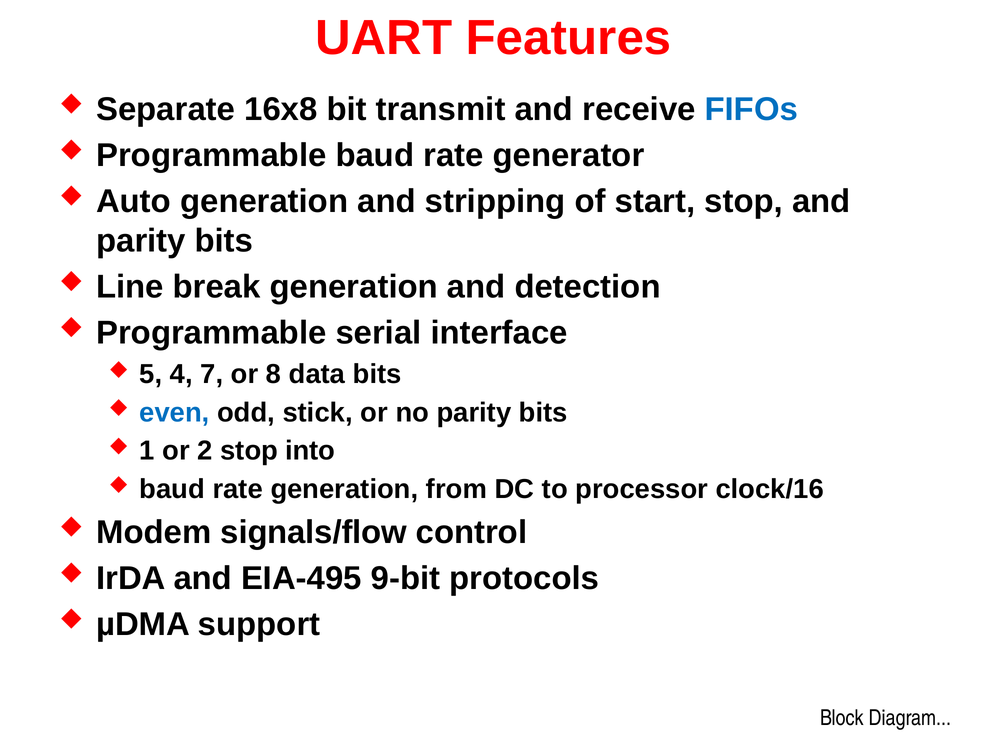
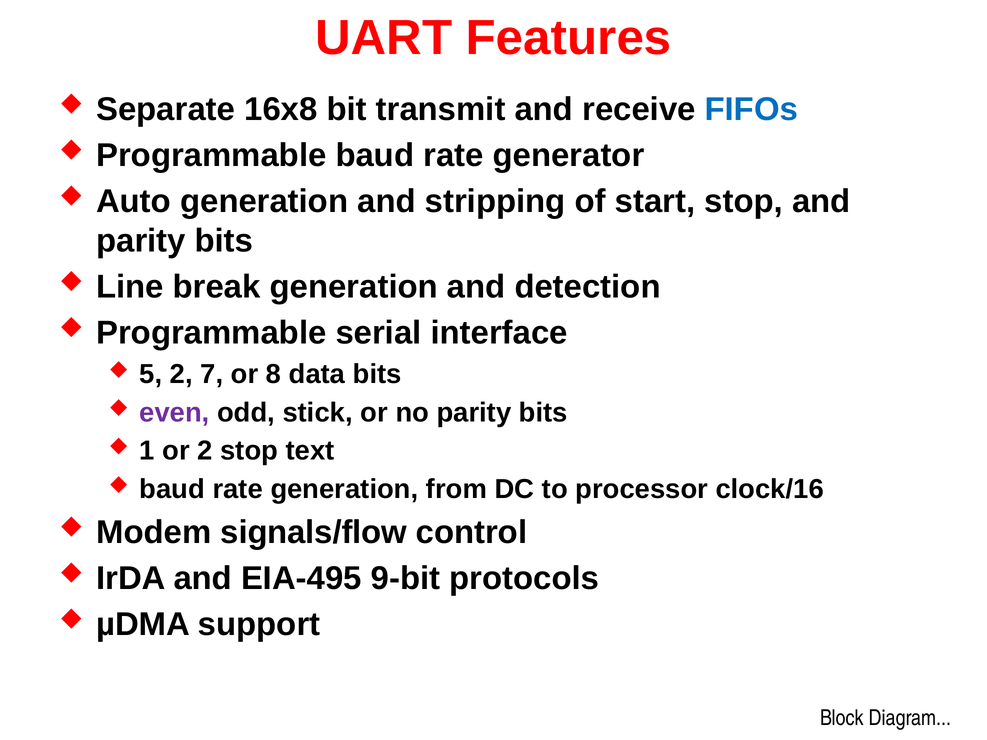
5 4: 4 -> 2
even colour: blue -> purple
into: into -> text
